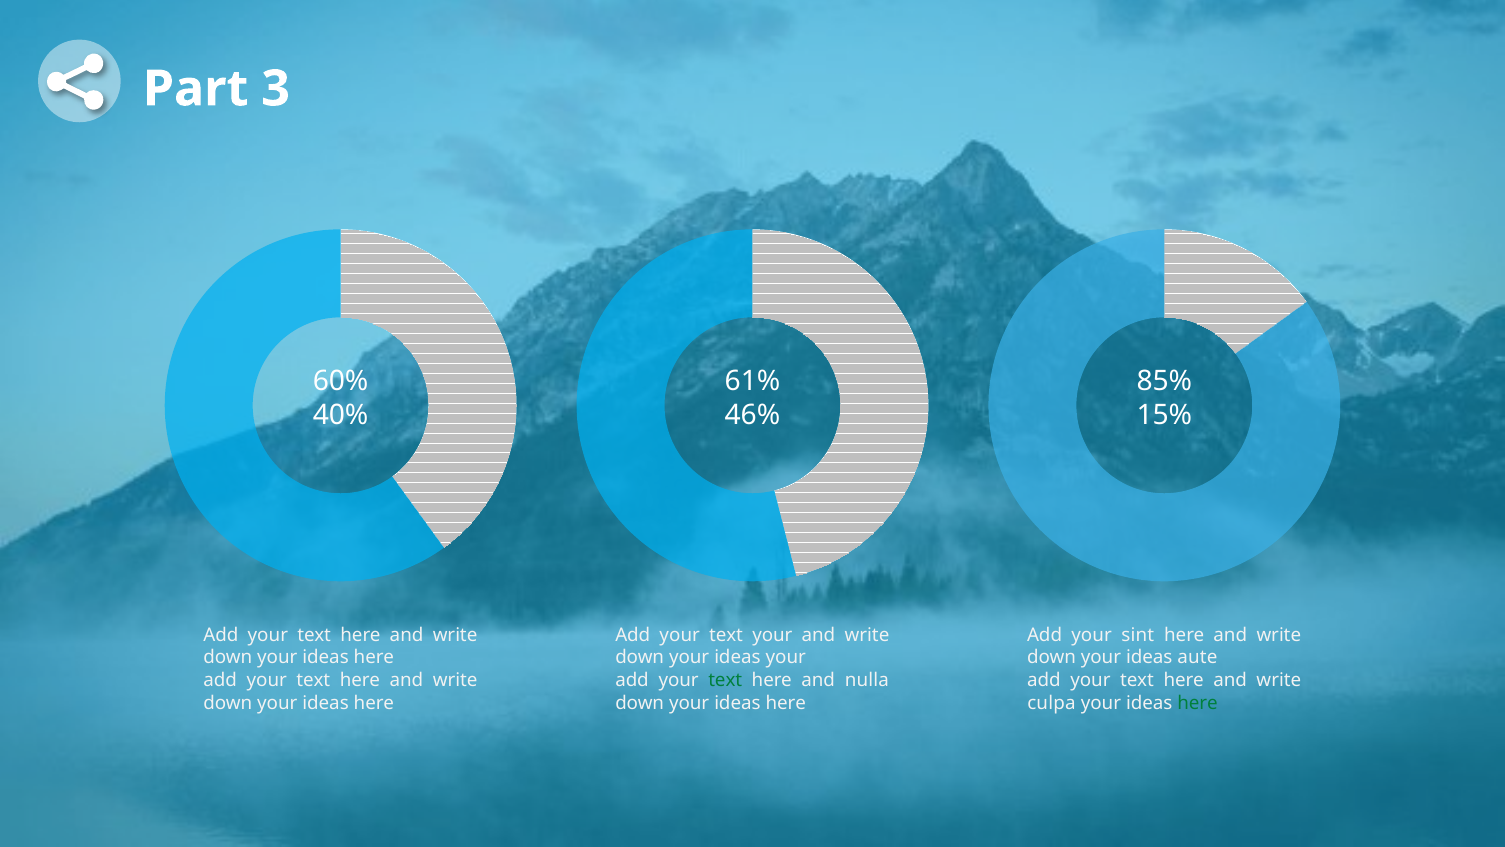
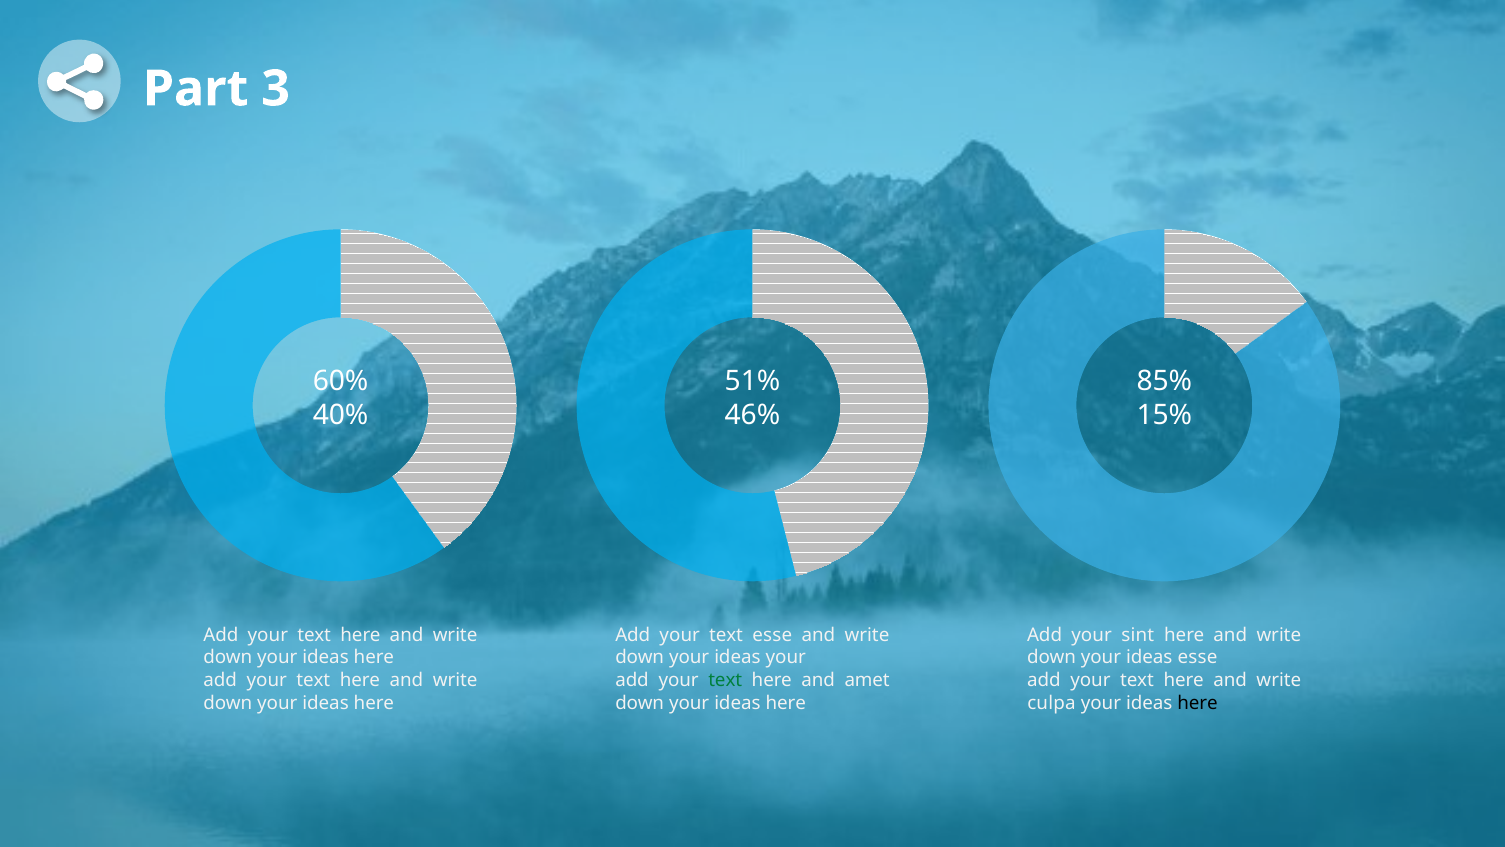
61%: 61% -> 51%
text your: your -> esse
ideas aute: aute -> esse
nulla: nulla -> amet
here at (1198, 703) colour: green -> black
